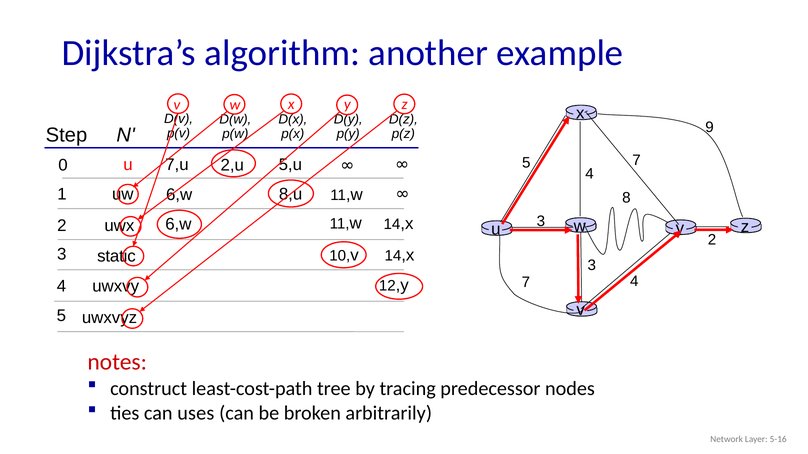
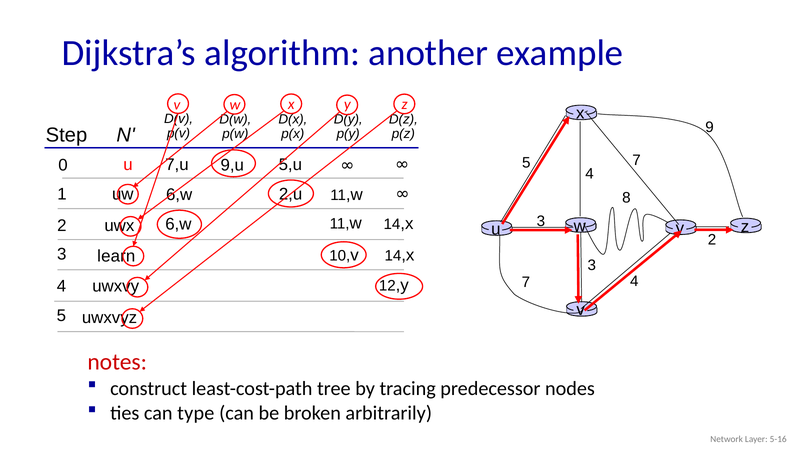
2,u: 2,u -> 9,u
8,u: 8,u -> 2,u
static: static -> learn
uses: uses -> type
